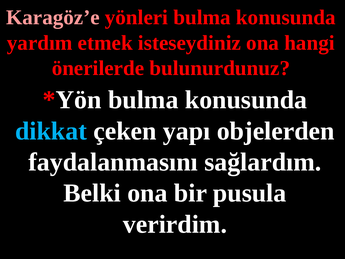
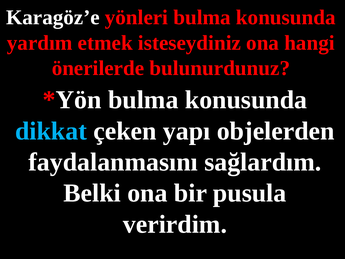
Karagöz’e colour: pink -> white
